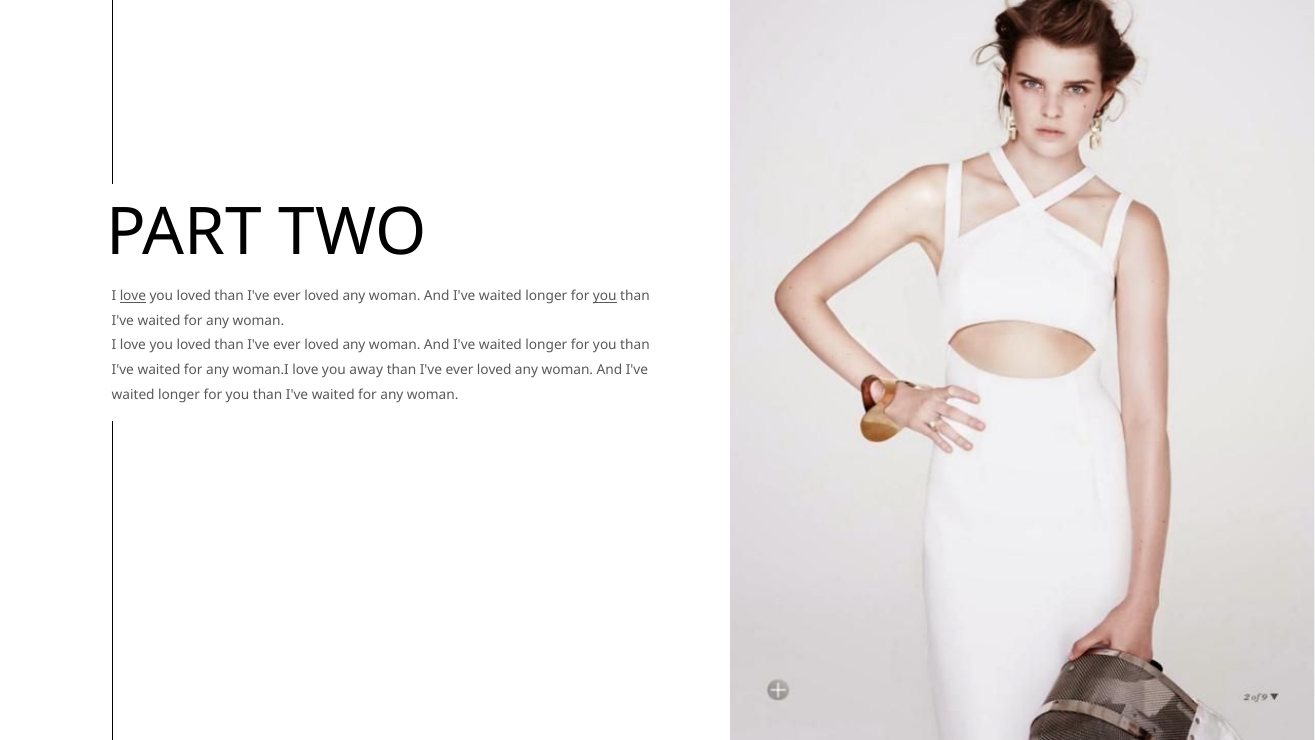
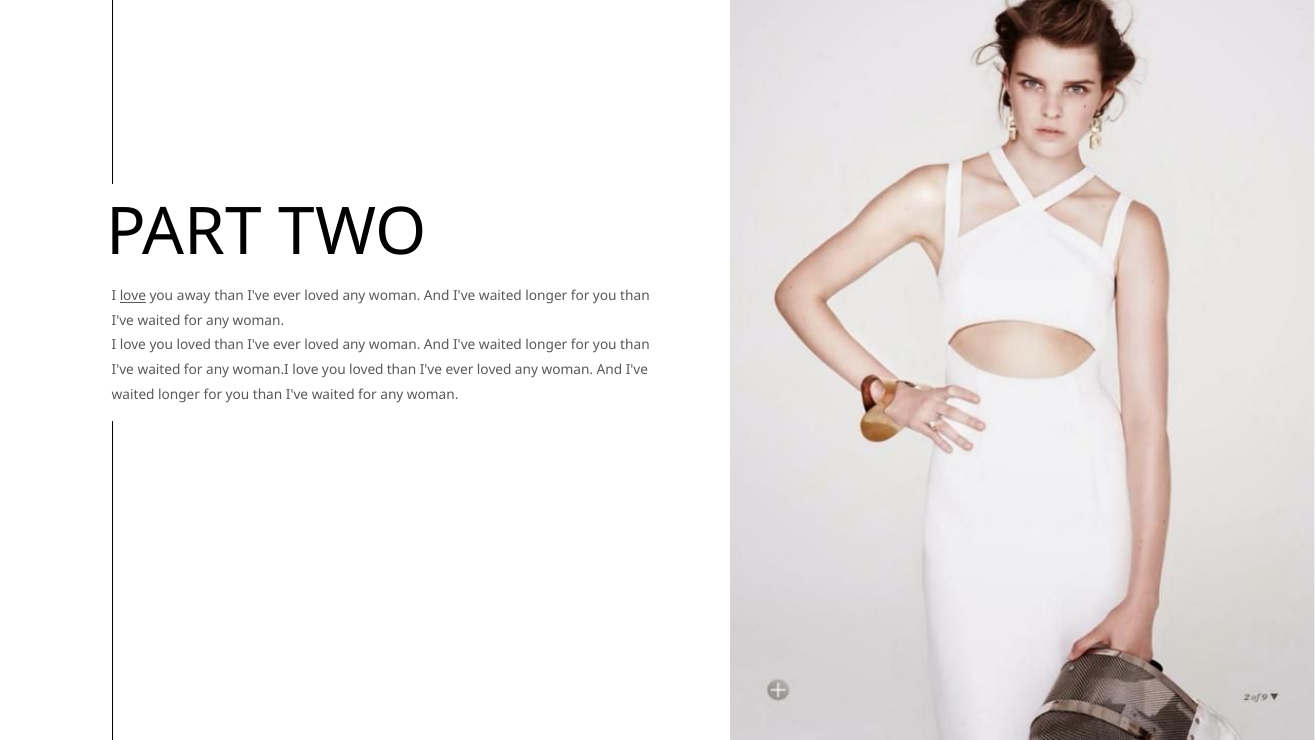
loved at (194, 296): loved -> away
you at (605, 296) underline: present -> none
woman.I love you away: away -> loved
